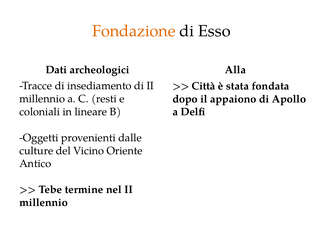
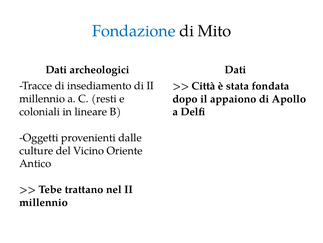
Fondazione colour: orange -> blue
Esso: Esso -> Mito
Alla at (235, 69): Alla -> Dati
termine: termine -> trattano
